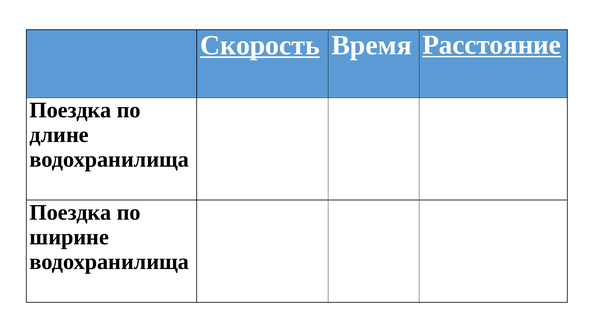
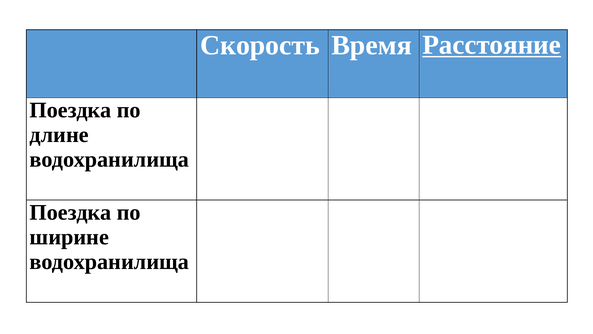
Скорость underline: present -> none
